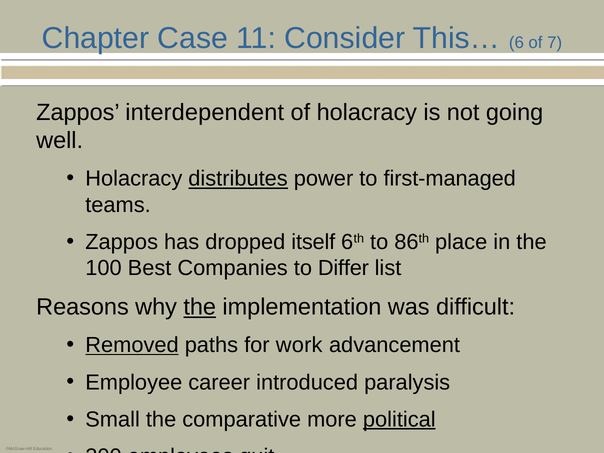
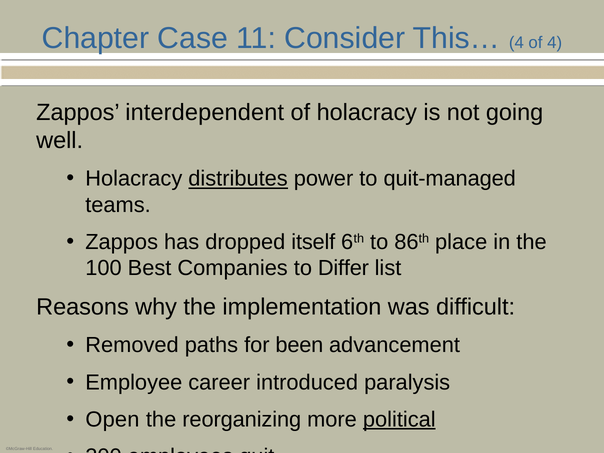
This… 6: 6 -> 4
of 7: 7 -> 4
first-managed: first-managed -> quit-managed
the at (200, 307) underline: present -> none
Removed underline: present -> none
work: work -> been
Small: Small -> Open
comparative: comparative -> reorganizing
